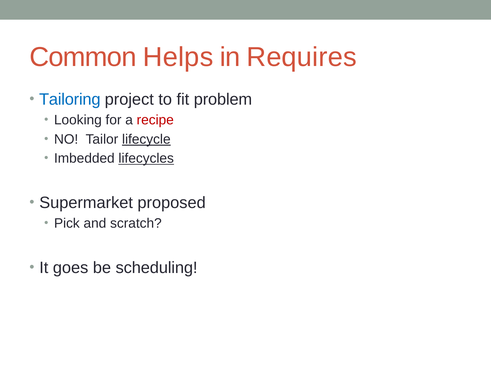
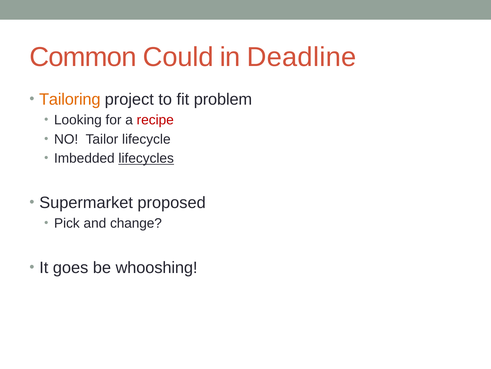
Helps: Helps -> Could
Requires: Requires -> Deadline
Tailoring colour: blue -> orange
lifecycle underline: present -> none
scratch: scratch -> change
scheduling: scheduling -> whooshing
